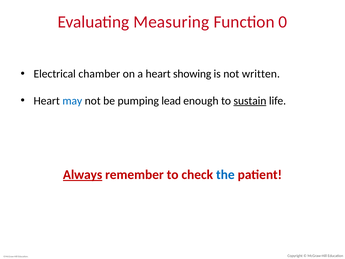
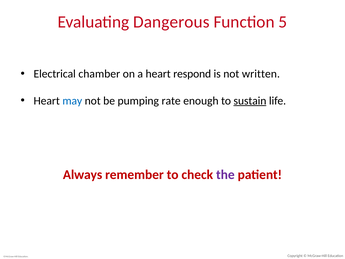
Measuring: Measuring -> Dangerous
0: 0 -> 5
showing: showing -> respond
lead: lead -> rate
Always underline: present -> none
the colour: blue -> purple
